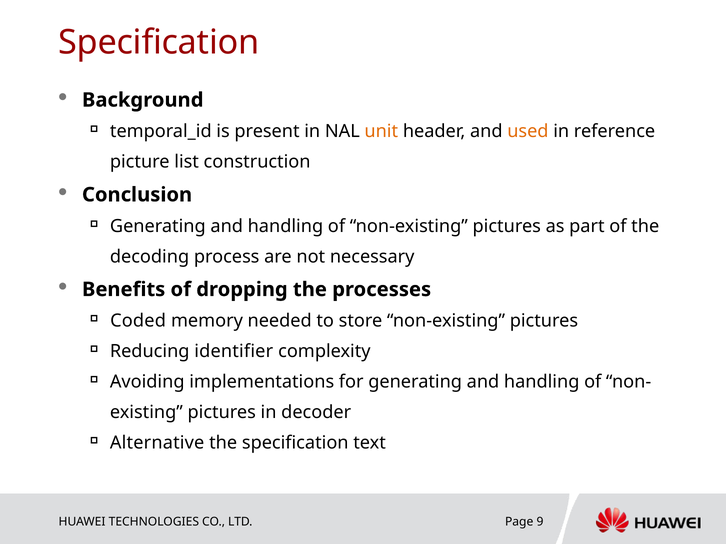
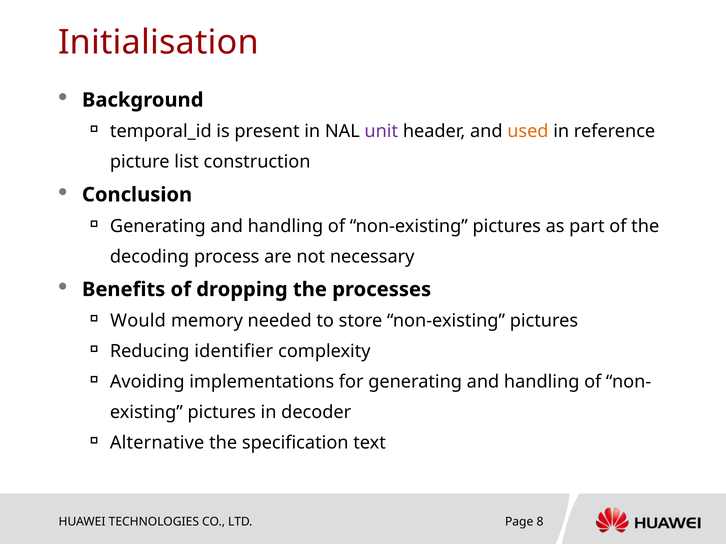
Specification at (159, 43): Specification -> Initialisation
unit colour: orange -> purple
Coded: Coded -> Would
9: 9 -> 8
